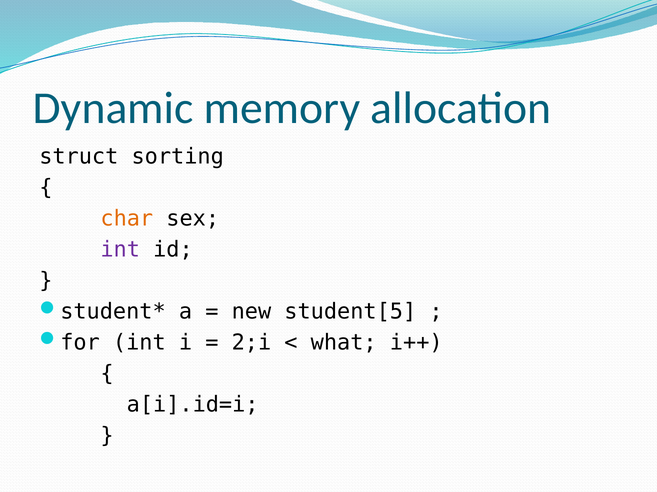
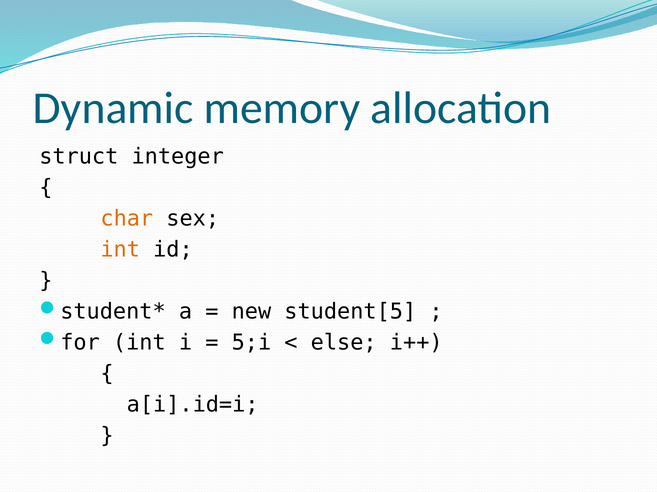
sorting: sorting -> integer
int at (120, 250) colour: purple -> orange
2;i: 2;i -> 5;i
what: what -> else
